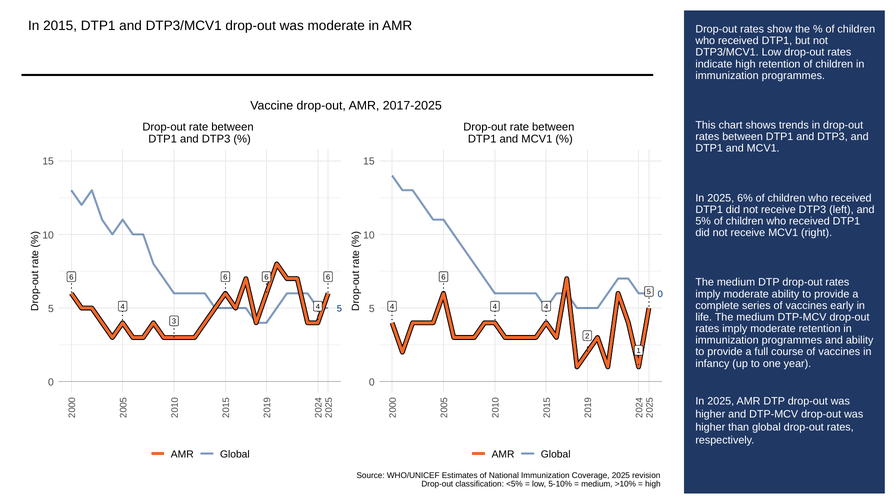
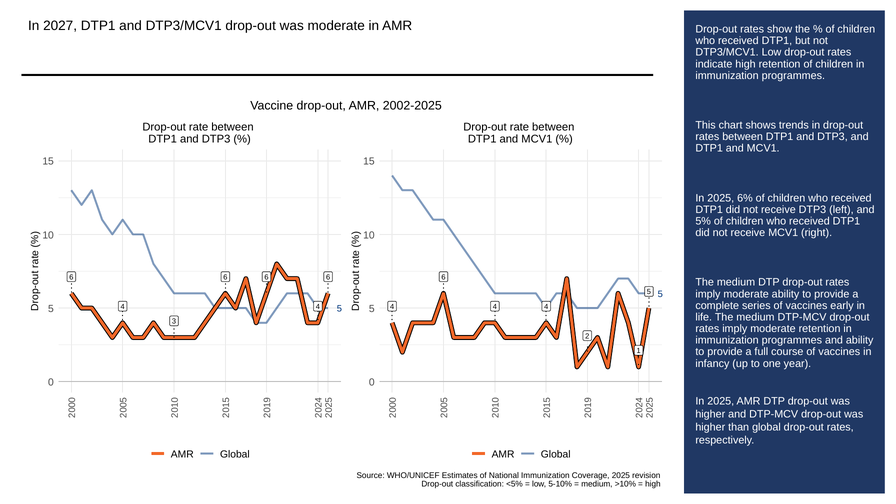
2015: 2015 -> 2027
2017-2025: 2017-2025 -> 2002-2025
0 at (660, 294): 0 -> 5
